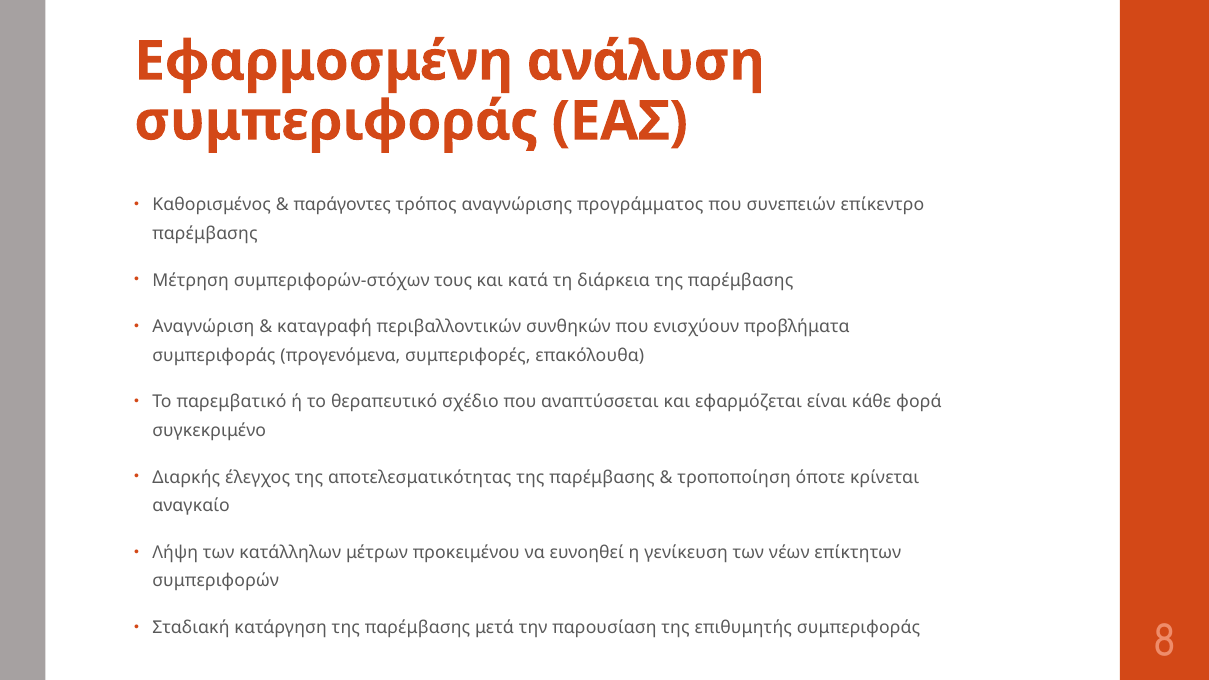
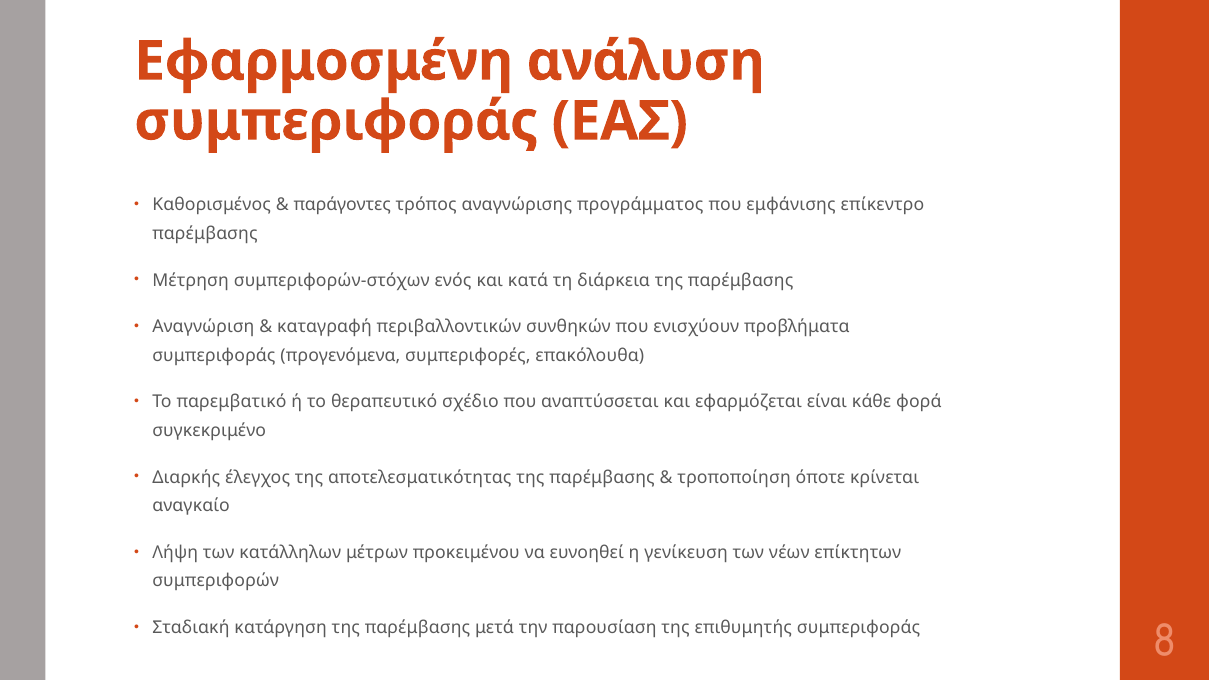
συνεπειών: συνεπειών -> εμφάνισης
τους: τους -> ενός
